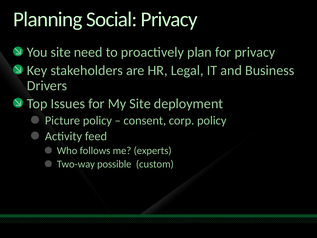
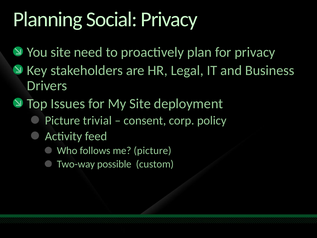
Picture policy: policy -> trivial
me experts: experts -> picture
